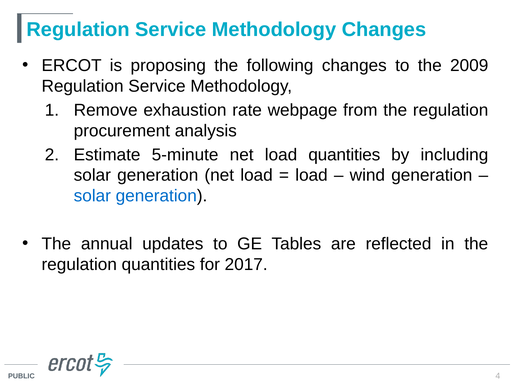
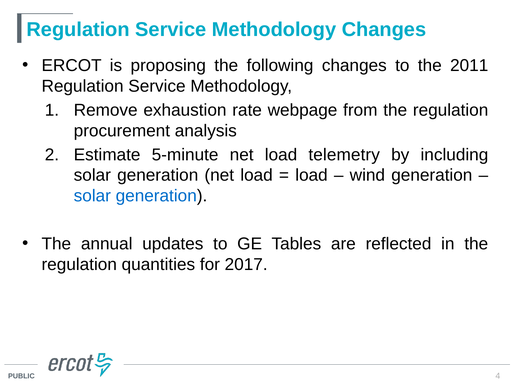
2009: 2009 -> 2011
load quantities: quantities -> telemetry
